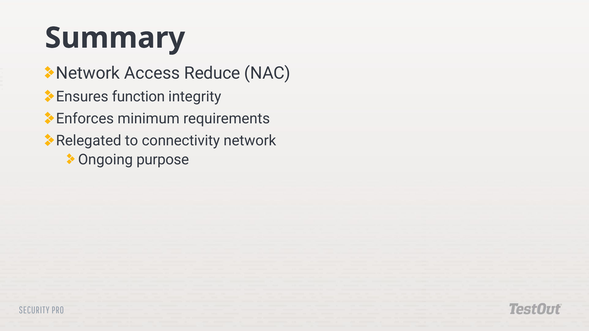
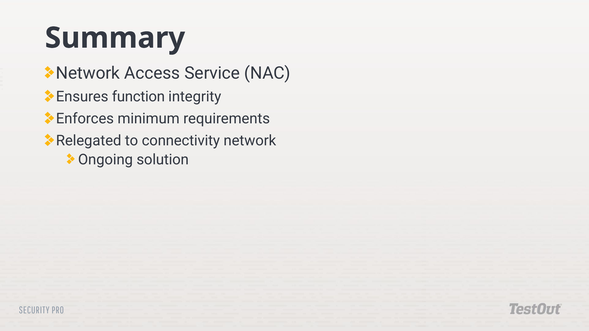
Reduce: Reduce -> Service
purpose: purpose -> solution
